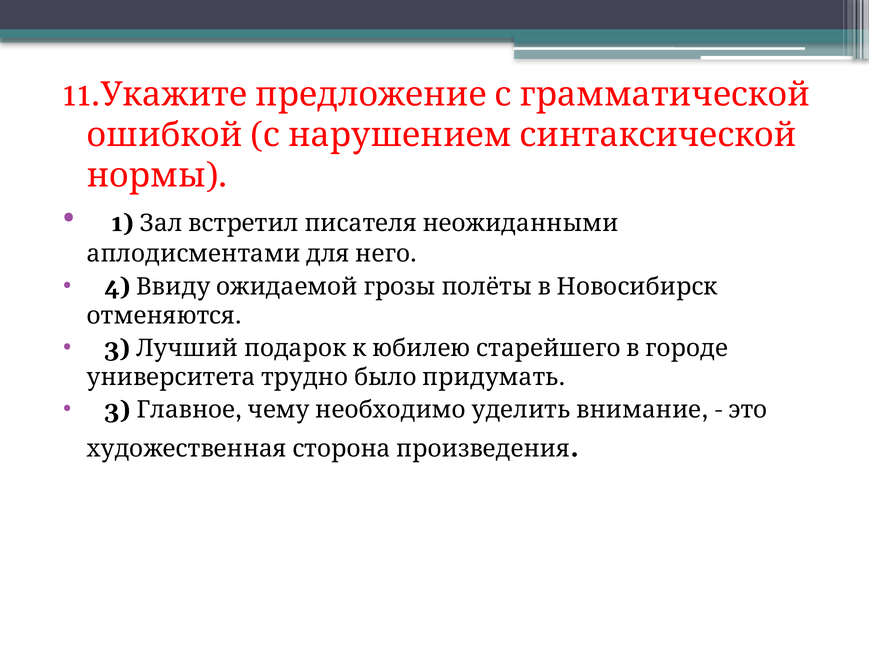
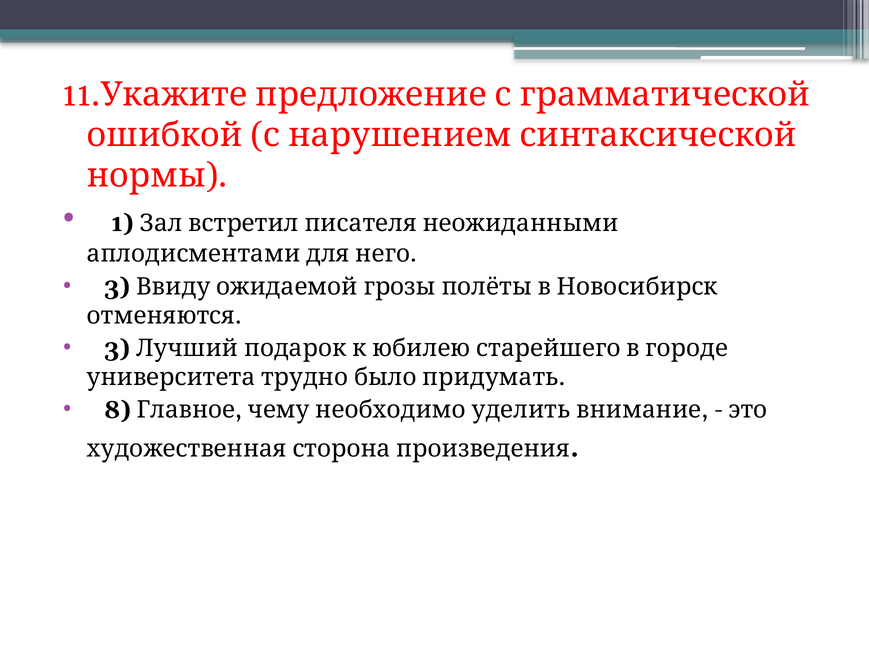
4 at (117, 287): 4 -> 3
3 at (117, 410): 3 -> 8
